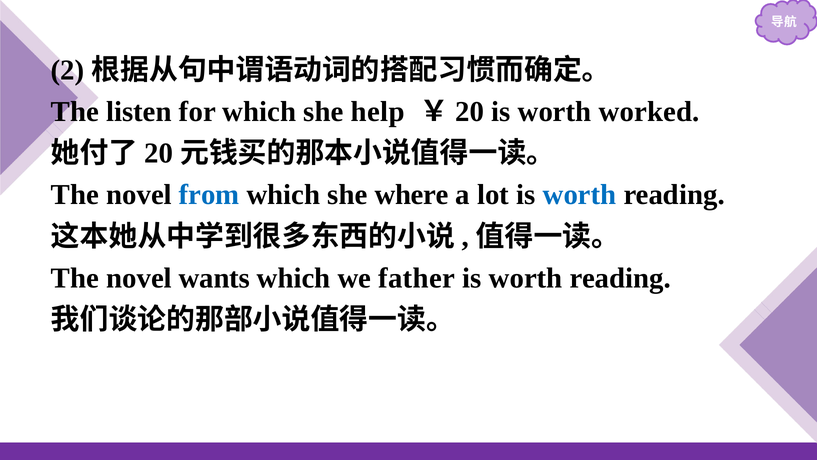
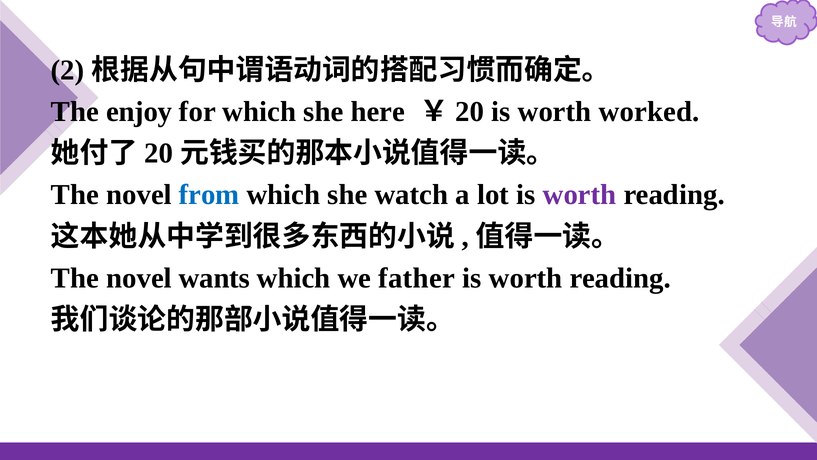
listen: listen -> enjoy
help: help -> here
where: where -> watch
worth at (580, 195) colour: blue -> purple
